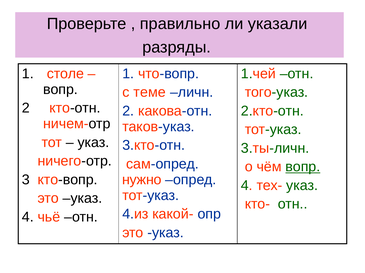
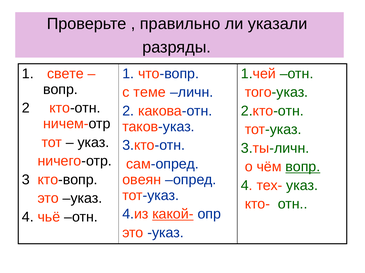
столе: столе -> свете
нужно: нужно -> овеян
какой- underline: none -> present
